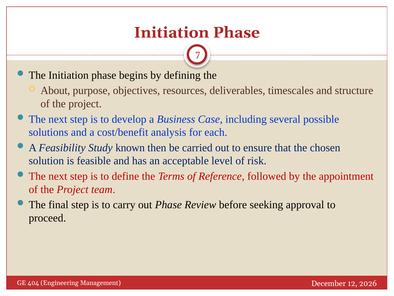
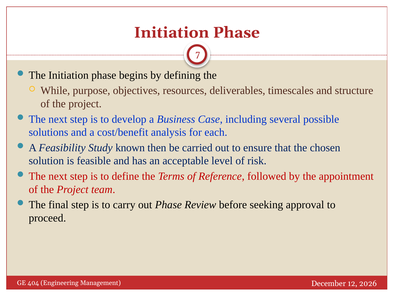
About: About -> While
